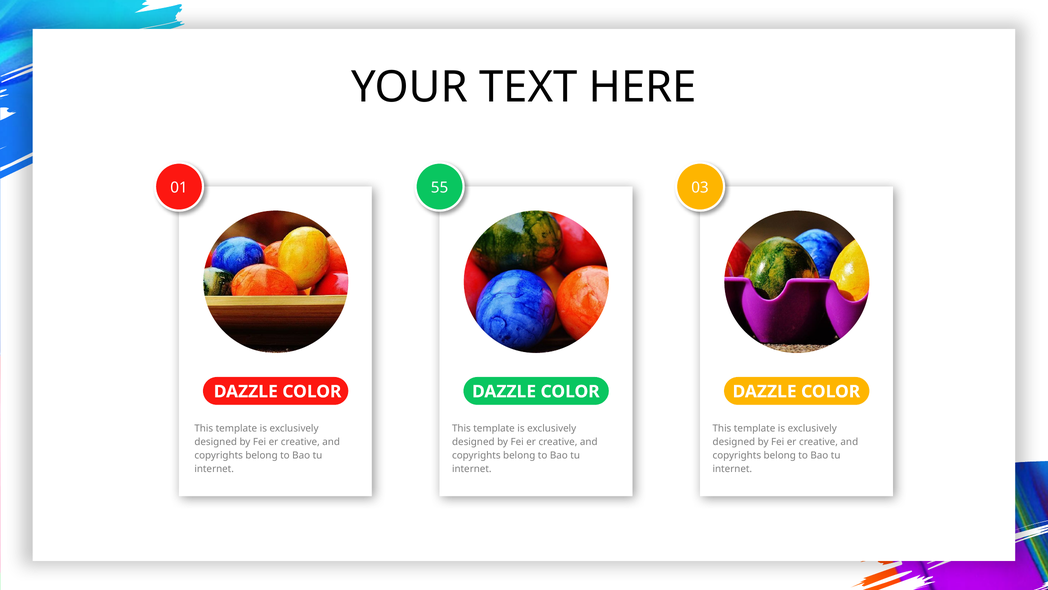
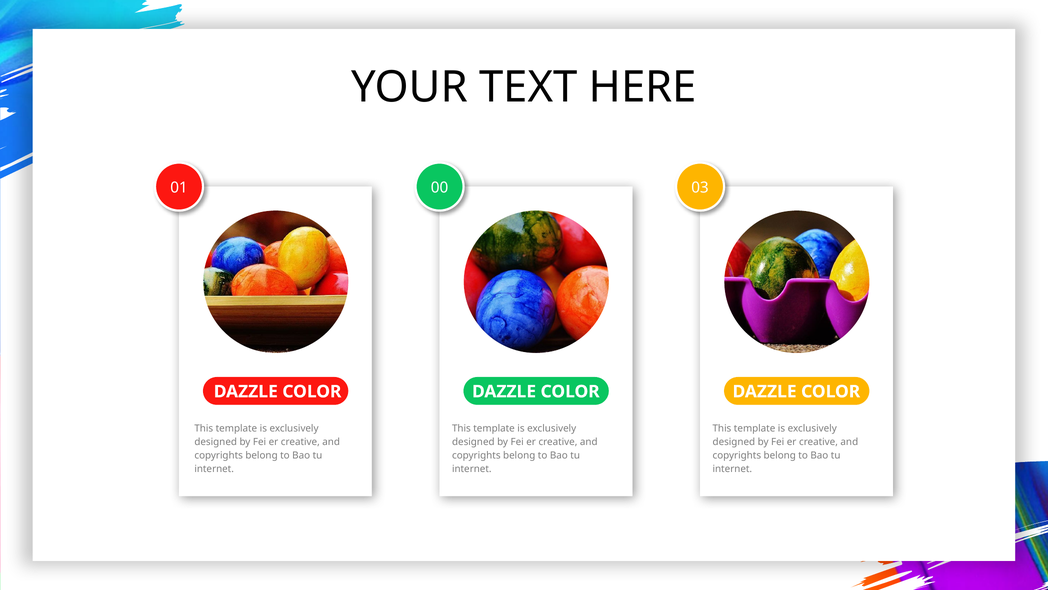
55: 55 -> 00
